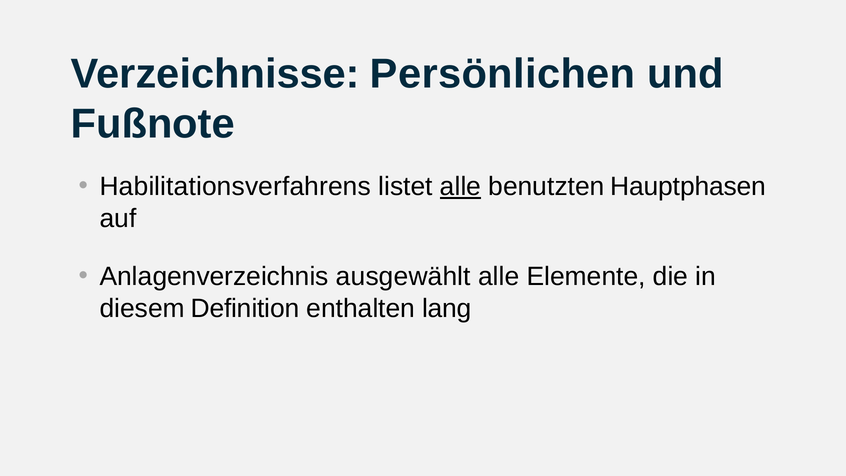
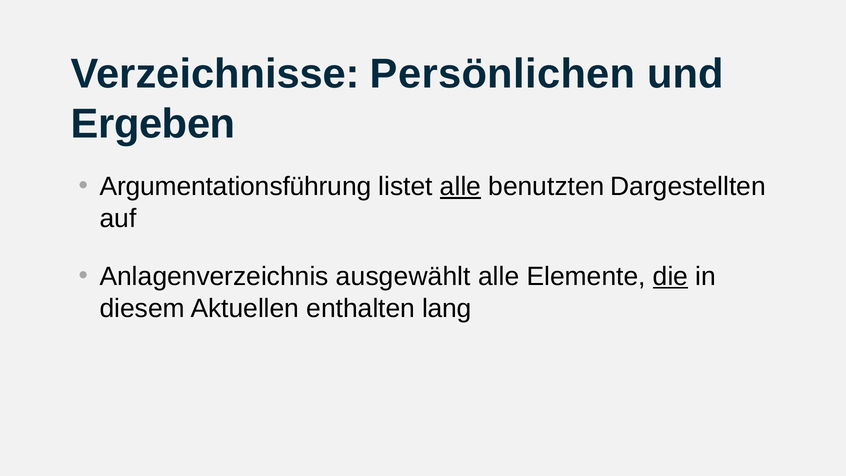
Fußnote: Fußnote -> Ergeben
Habilitationsverfahrens: Habilitationsverfahrens -> Argumentationsführung
Hauptphasen: Hauptphasen -> Dargestellten
die underline: none -> present
Definition: Definition -> Aktuellen
